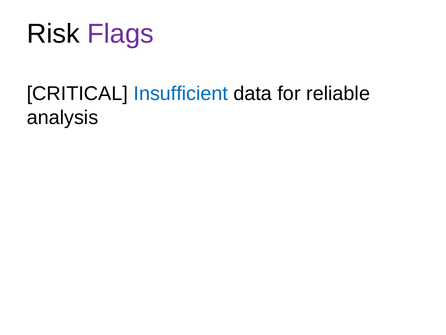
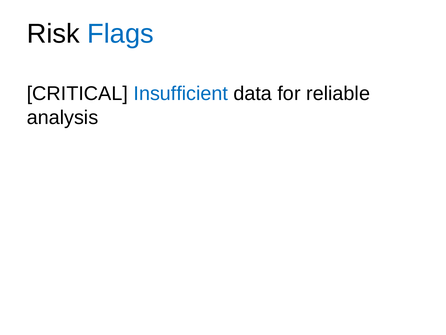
Flags colour: purple -> blue
